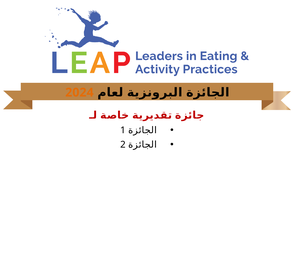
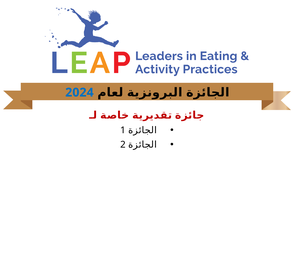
2024 colour: orange -> blue
